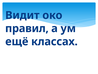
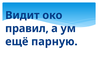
классах: классах -> парную
